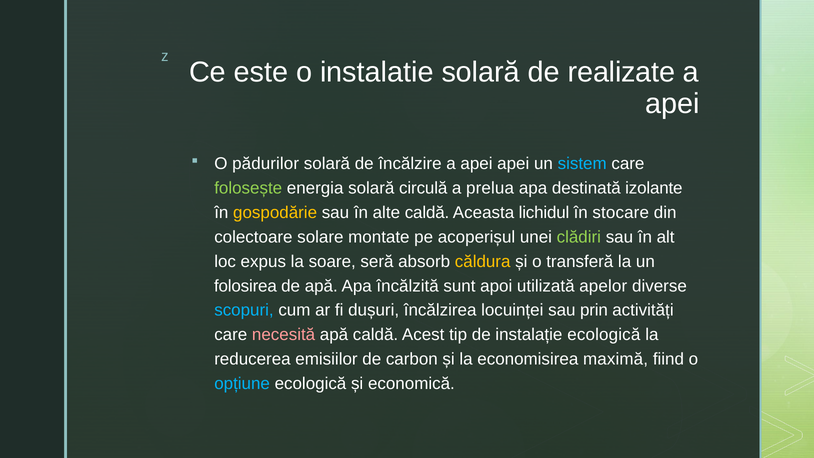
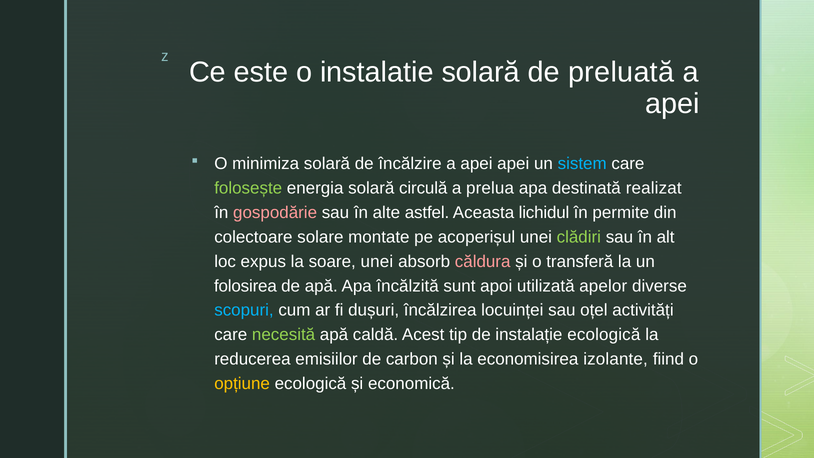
realizate: realizate -> preluată
pădurilor: pădurilor -> minimiza
izolante: izolante -> realizat
gospodărie colour: yellow -> pink
alte caldă: caldă -> astfel
stocare: stocare -> permite
soare seră: seră -> unei
căldura colour: yellow -> pink
prin: prin -> oțel
necesită colour: pink -> light green
maximă: maximă -> izolante
opțiune colour: light blue -> yellow
